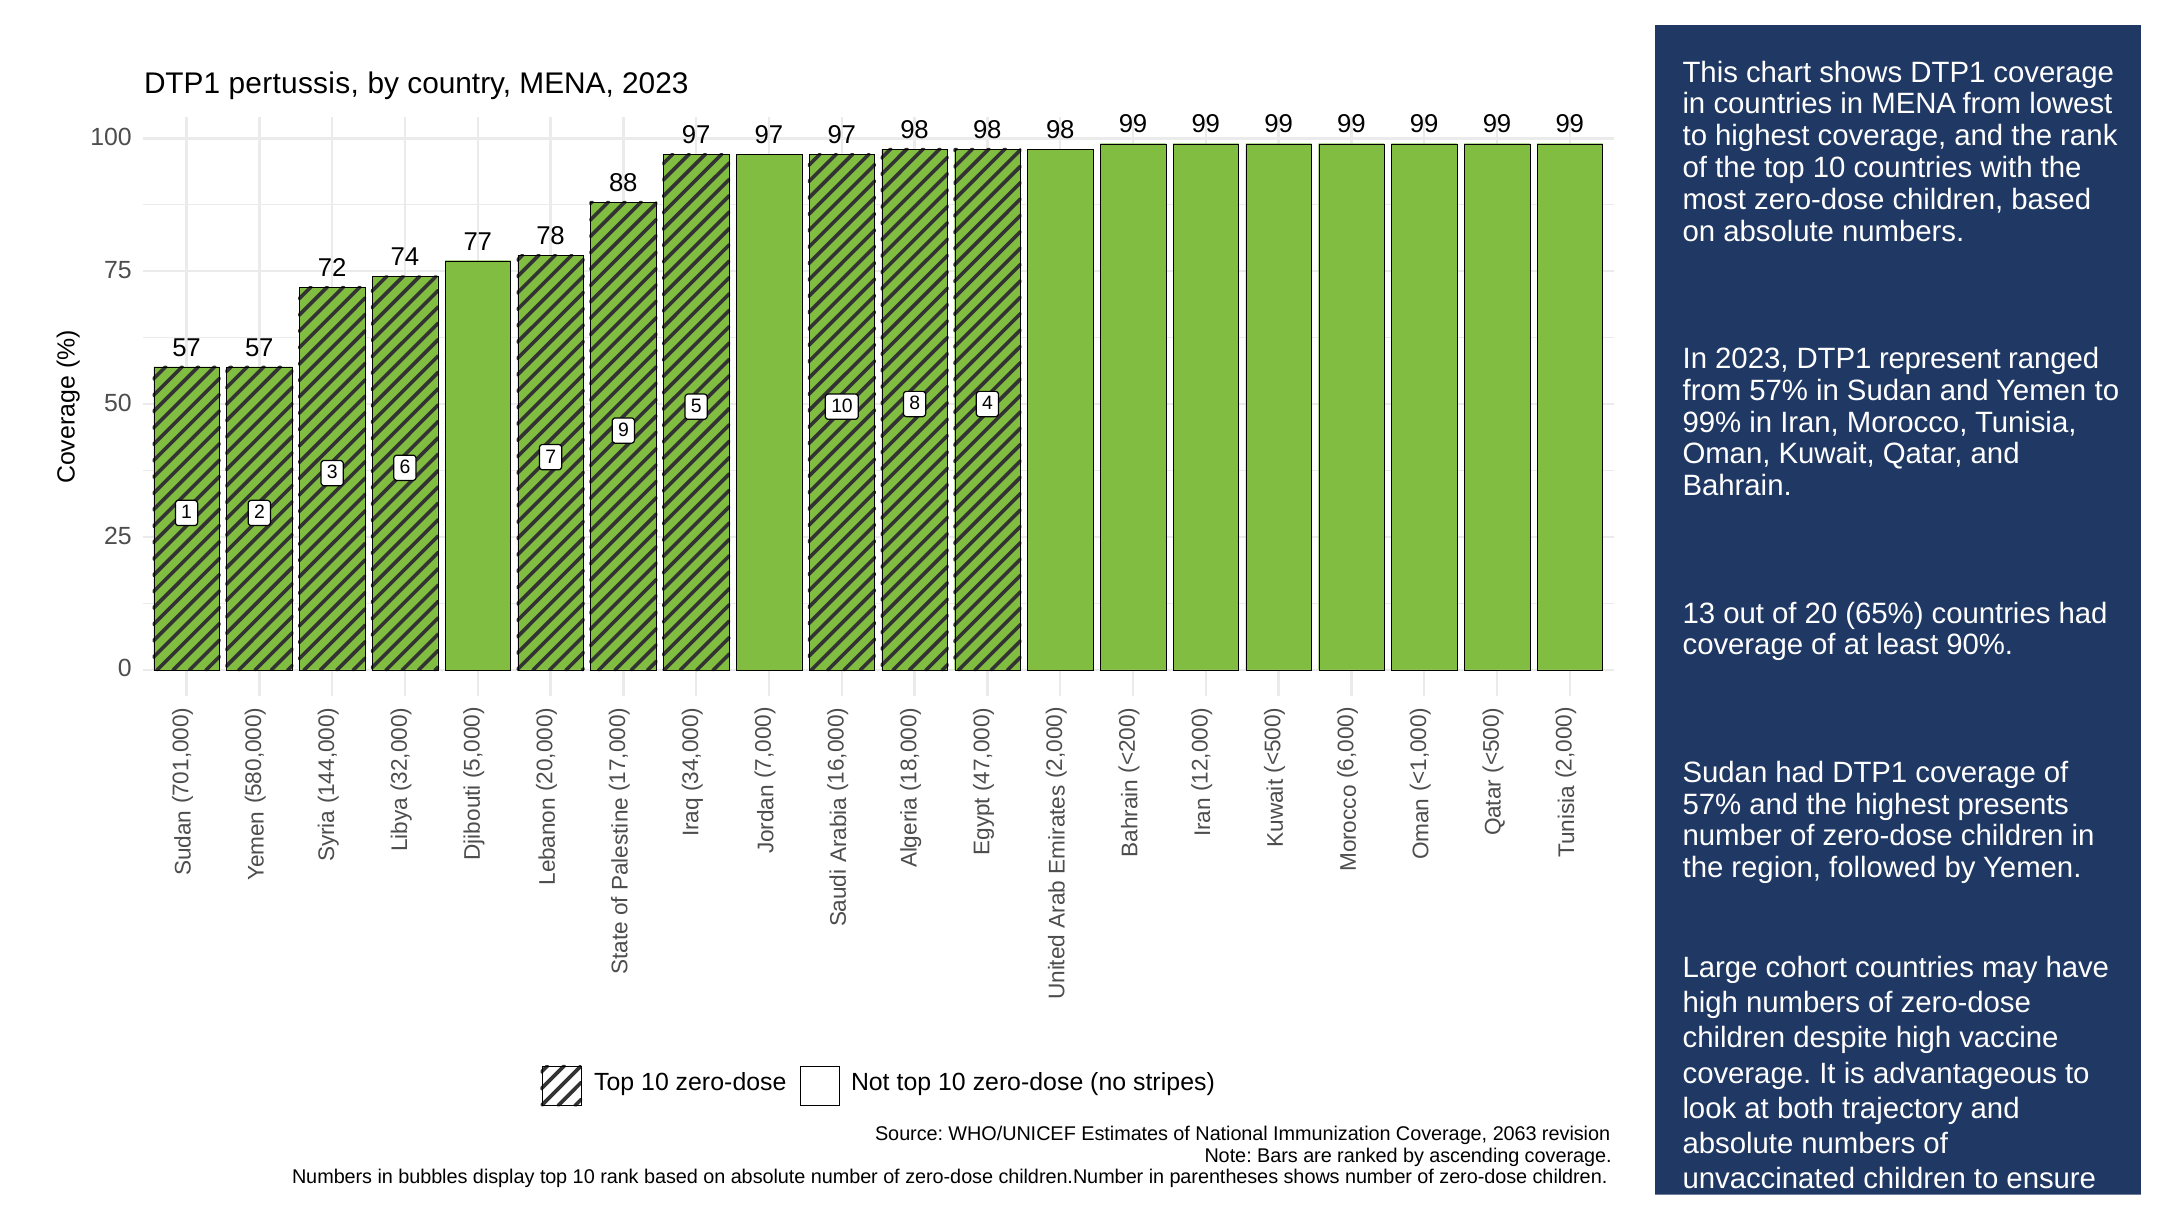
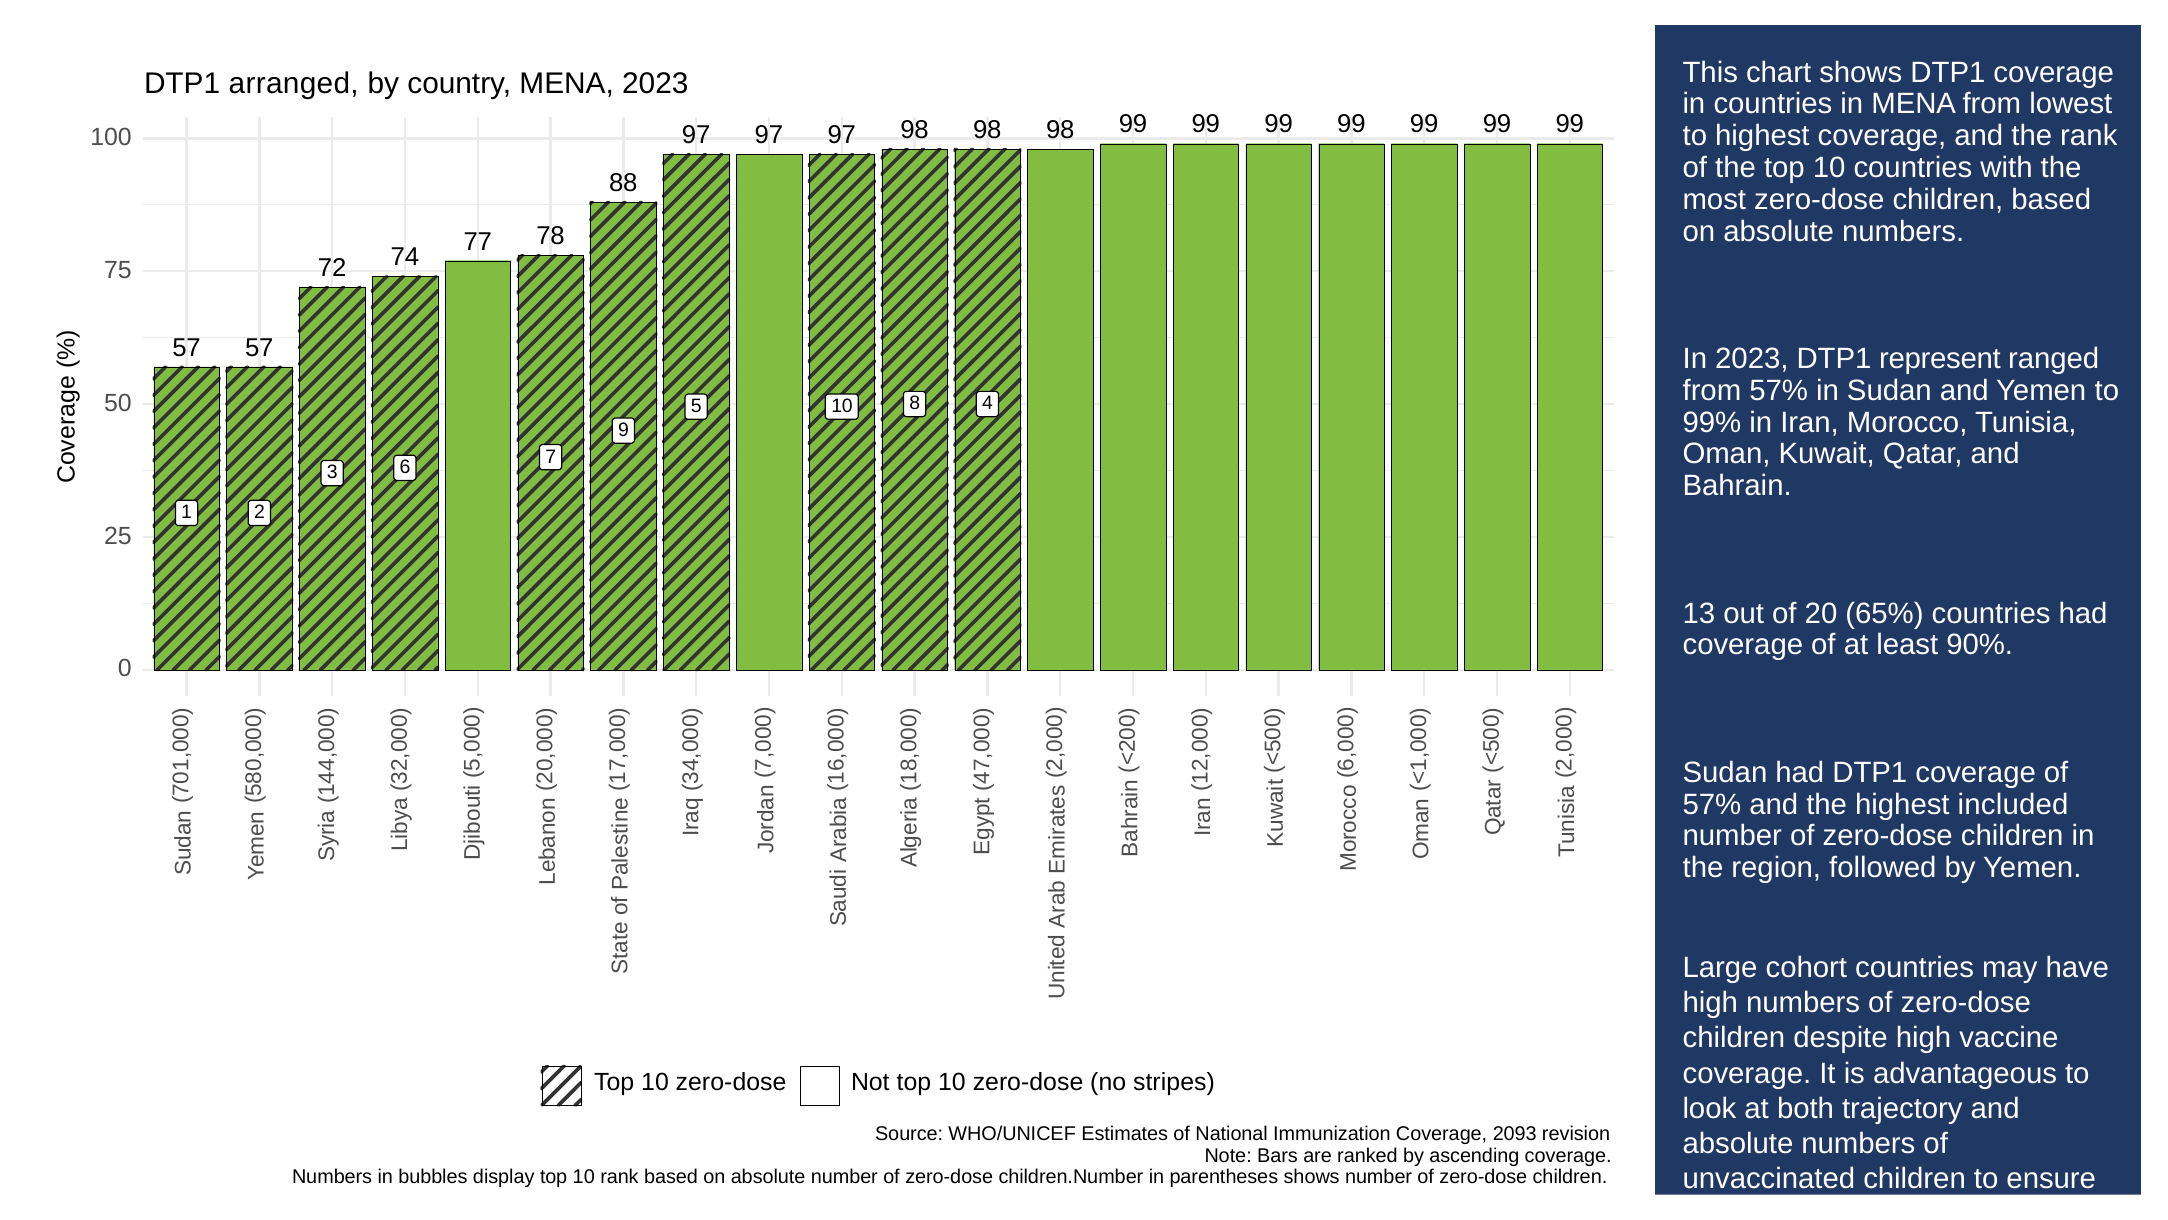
pertussis: pertussis -> arranged
presents: presents -> included
2063: 2063 -> 2093
